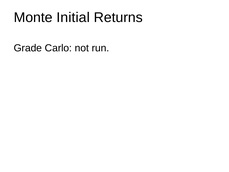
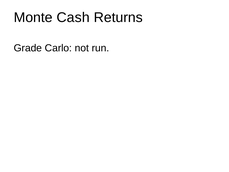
Initial: Initial -> Cash
